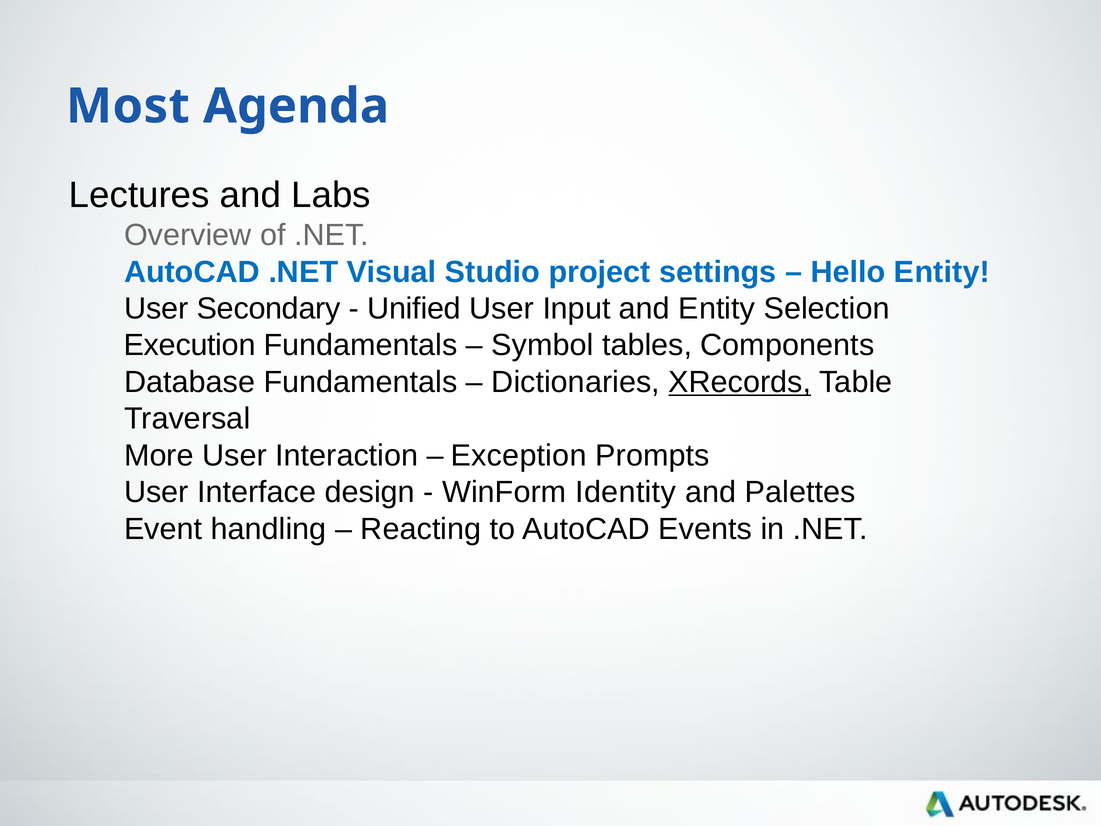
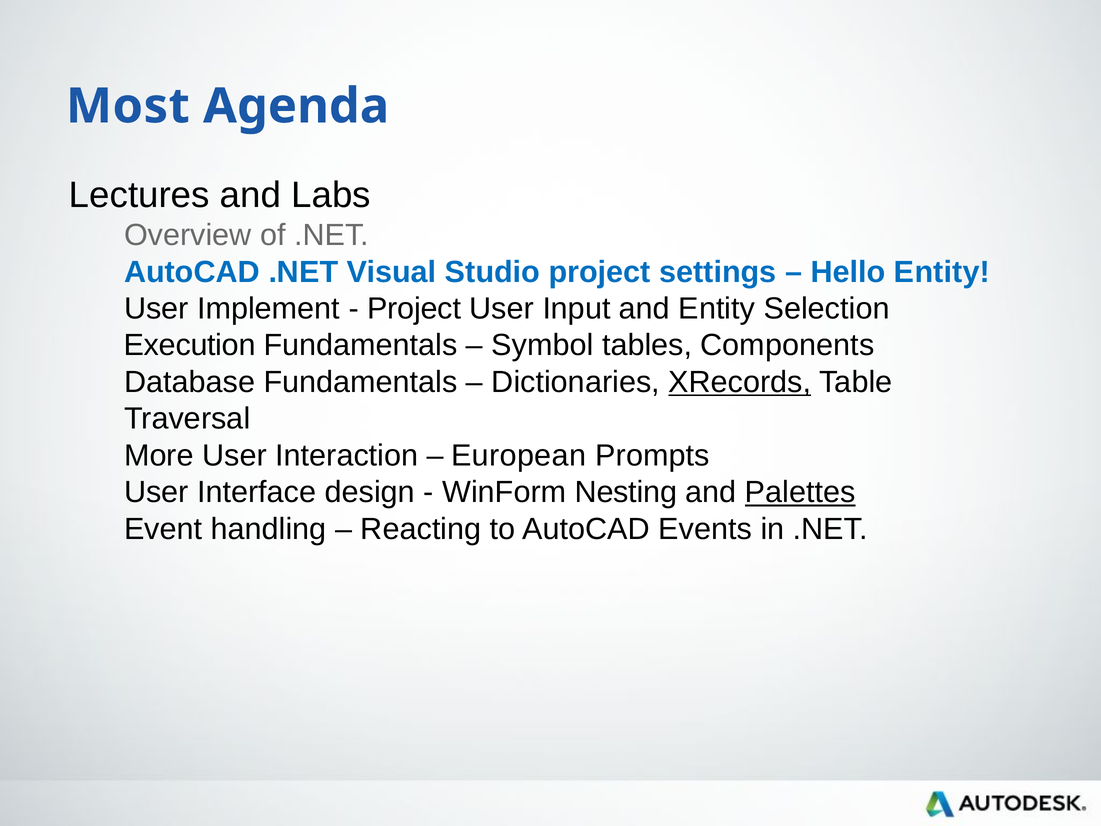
Secondary: Secondary -> Implement
Unified at (414, 309): Unified -> Project
Exception: Exception -> European
Identity: Identity -> Nesting
Palettes underline: none -> present
